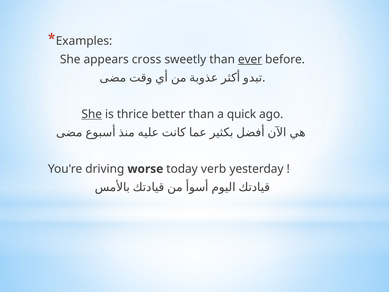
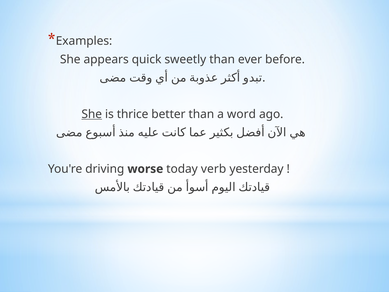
cross: cross -> quick
ever underline: present -> none
quick: quick -> word
